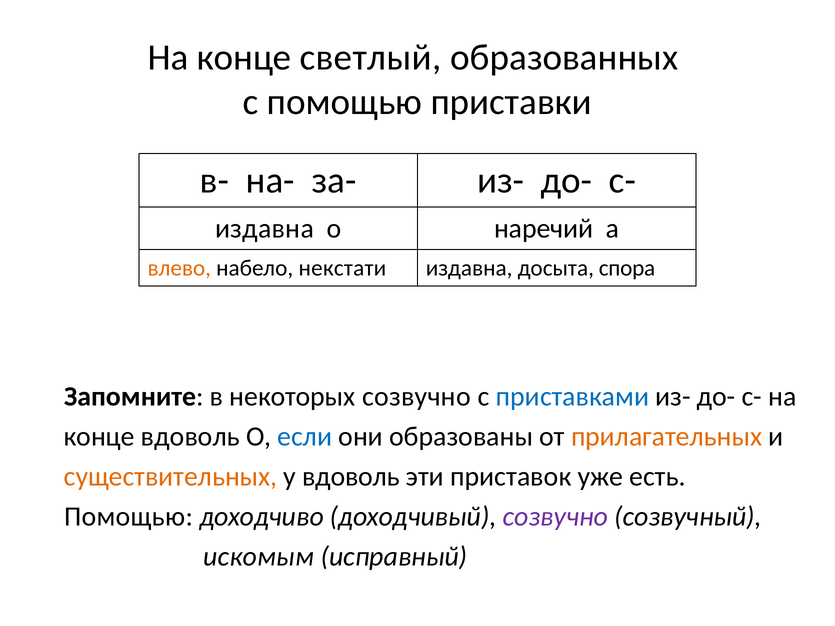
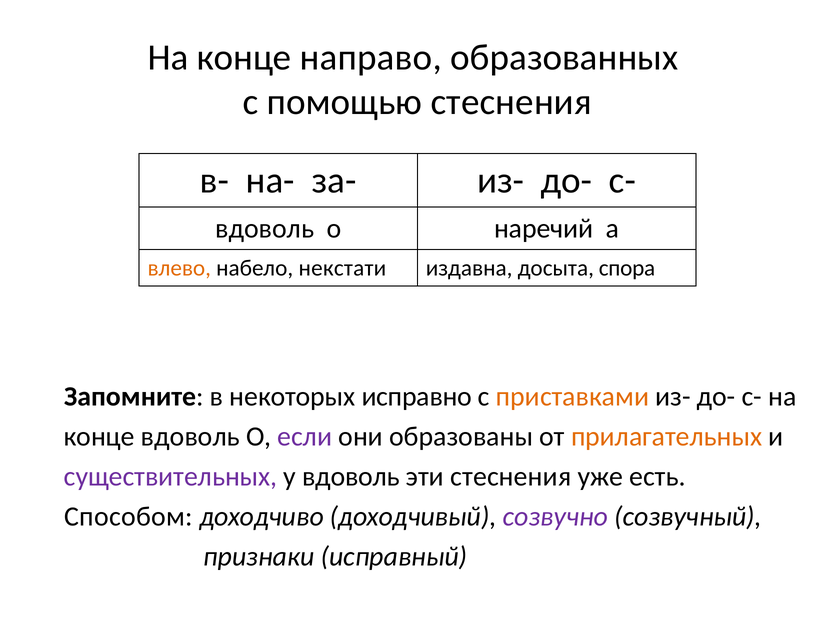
светлый: светлый -> направо
помощью приставки: приставки -> стеснения
издавна at (265, 228): издавна -> вдоволь
некоторых созвучно: созвучно -> исправно
приставками colour: blue -> orange
если colour: blue -> purple
существительных colour: orange -> purple
эти приставок: приставок -> стеснения
Помощью at (129, 517): Помощью -> Способом
искомым: искомым -> признаки
